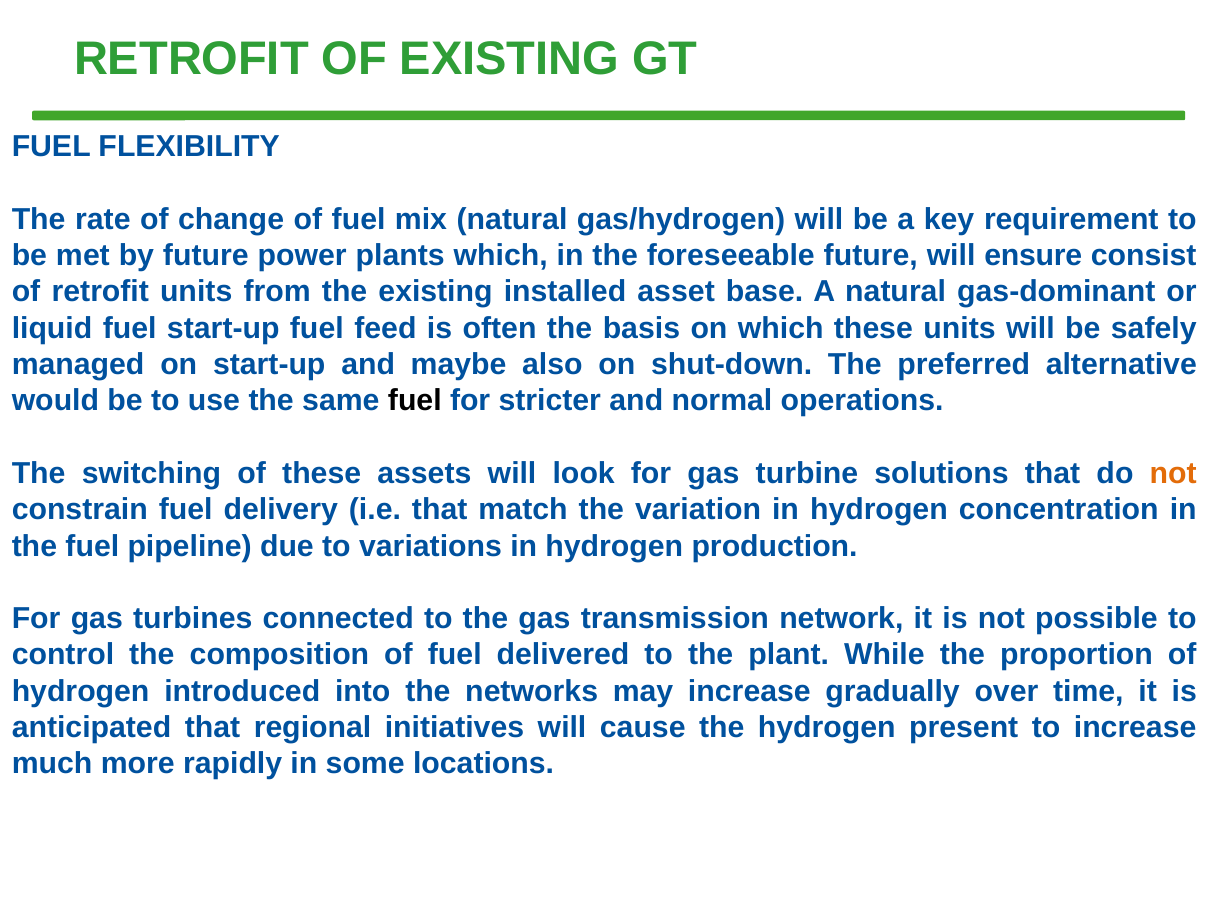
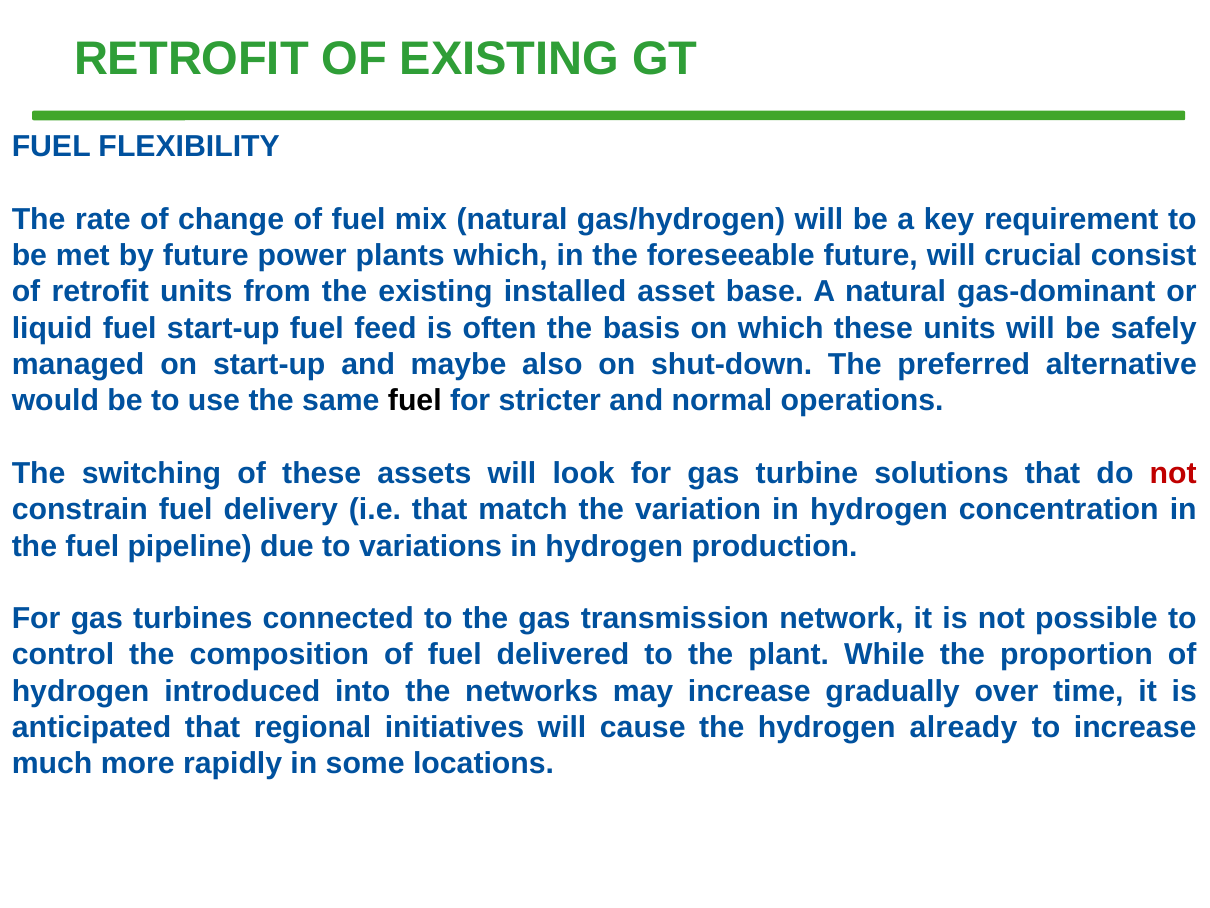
ensure: ensure -> crucial
not at (1173, 473) colour: orange -> red
present: present -> already
